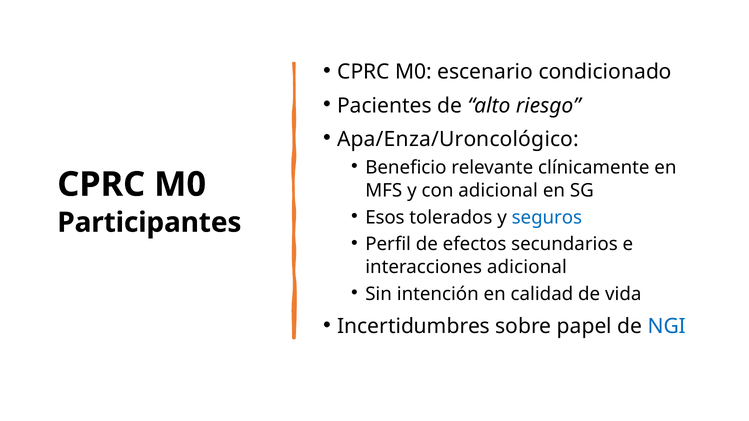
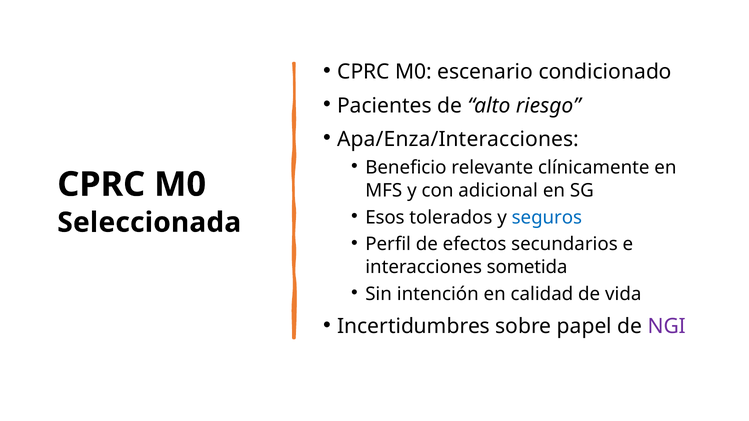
Apa/Enza/Uroncológico: Apa/Enza/Uroncológico -> Apa/Enza/Interacciones
Participantes: Participantes -> Seleccionada
interacciones adicional: adicional -> sometida
NGI colour: blue -> purple
